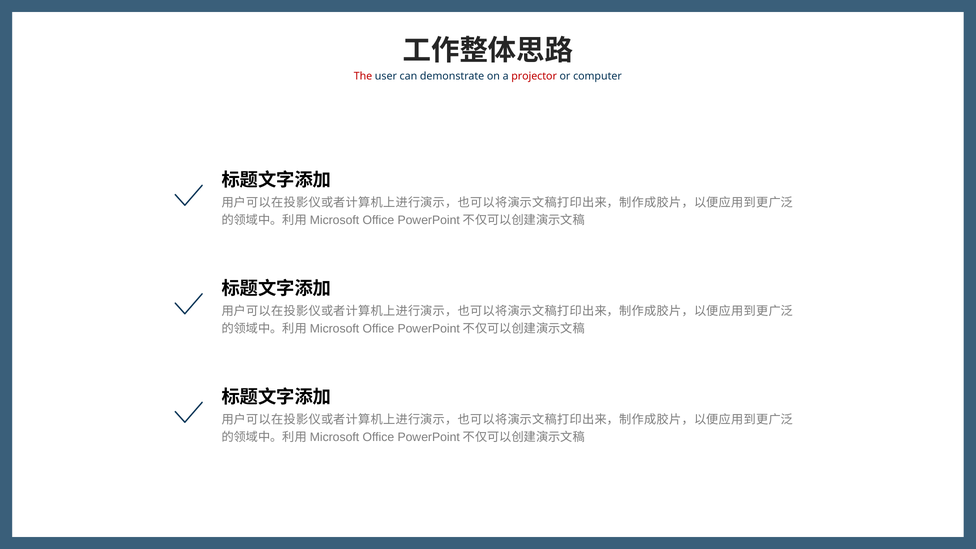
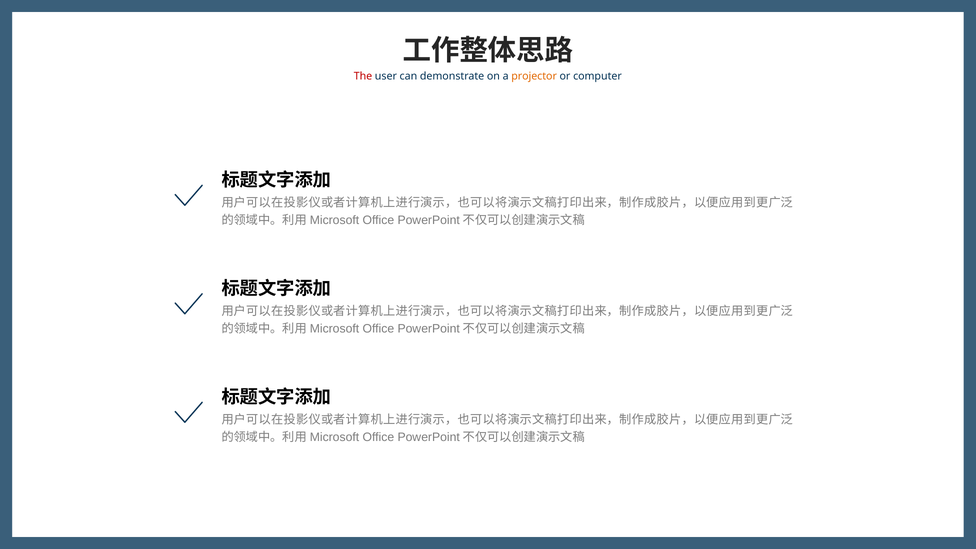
projector colour: red -> orange
